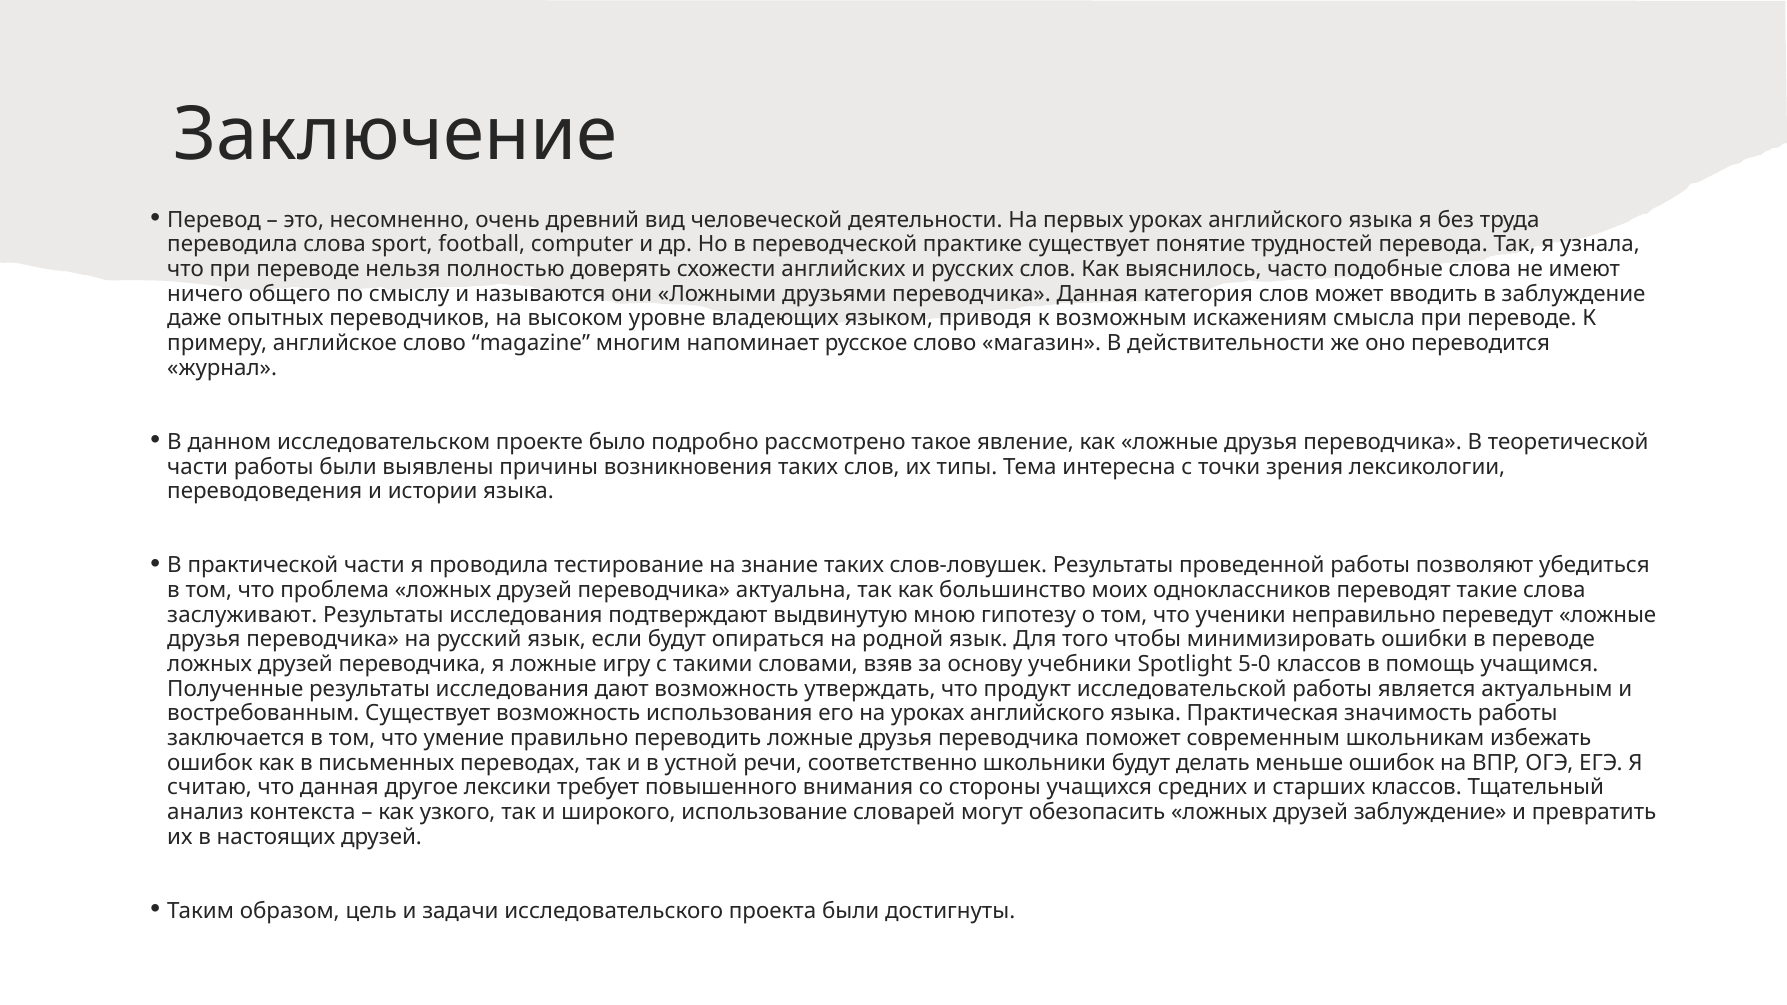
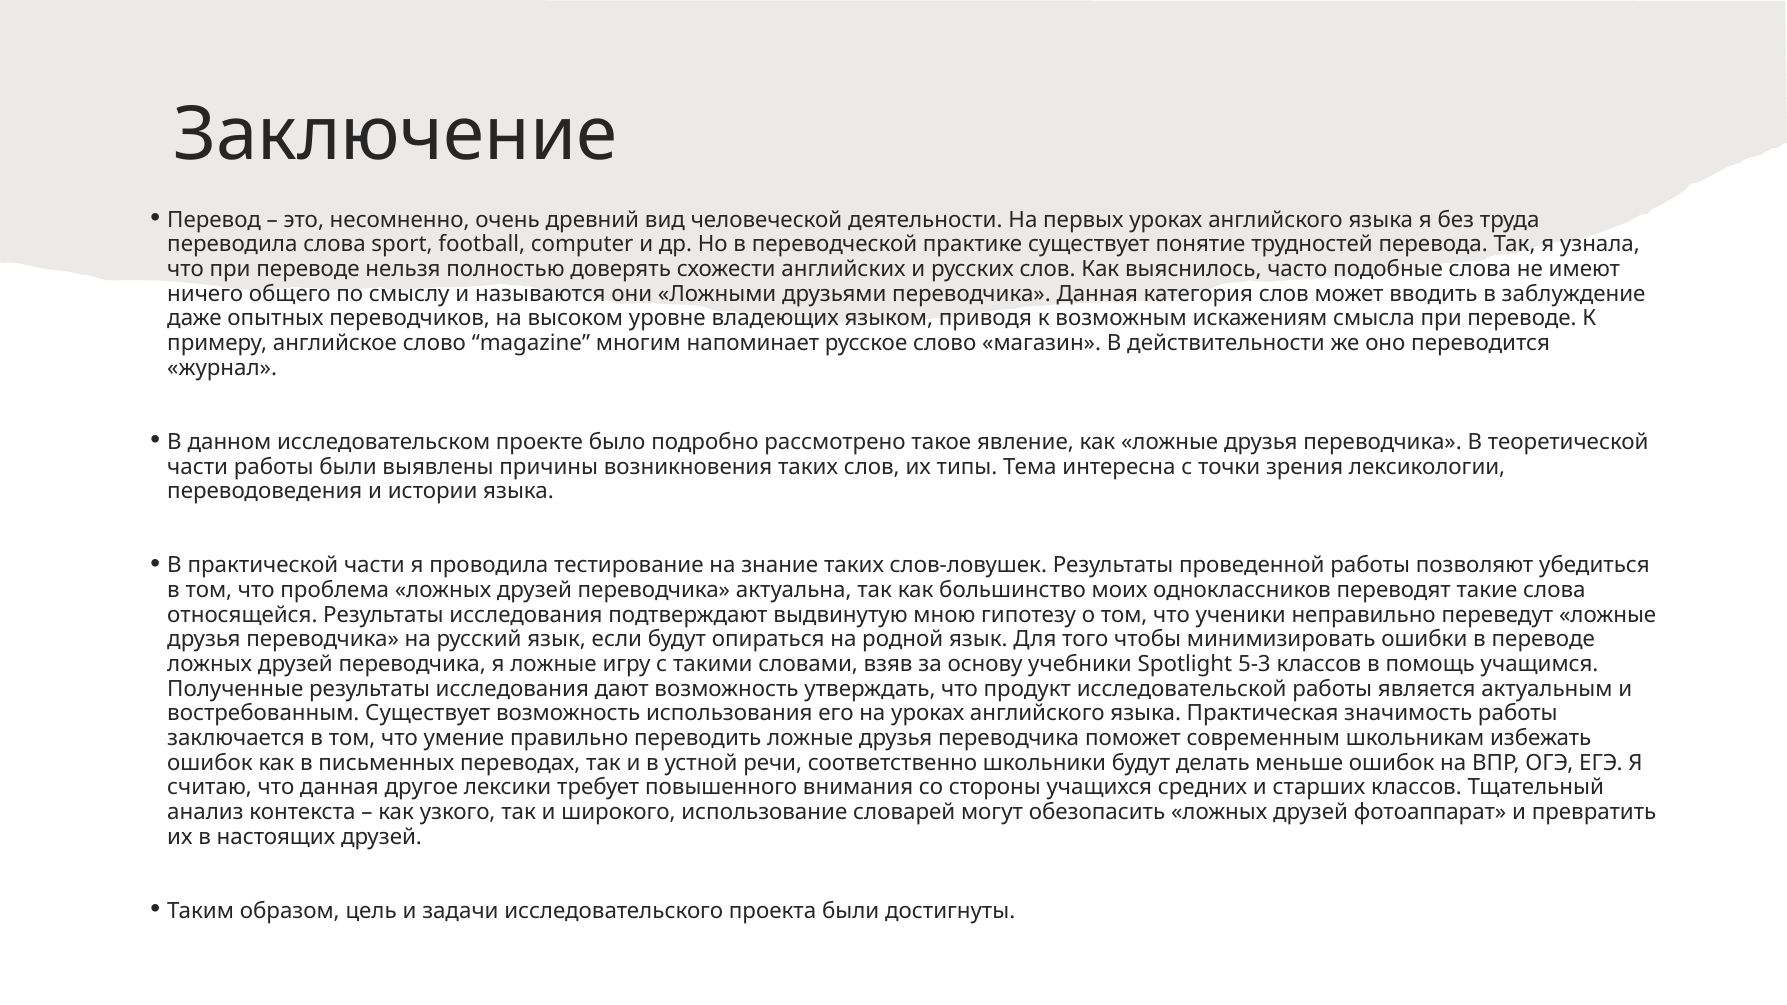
заслуживают: заслуживают -> относящейся
5-0: 5-0 -> 5-3
друзей заблуждение: заблуждение -> фотоаппарат
